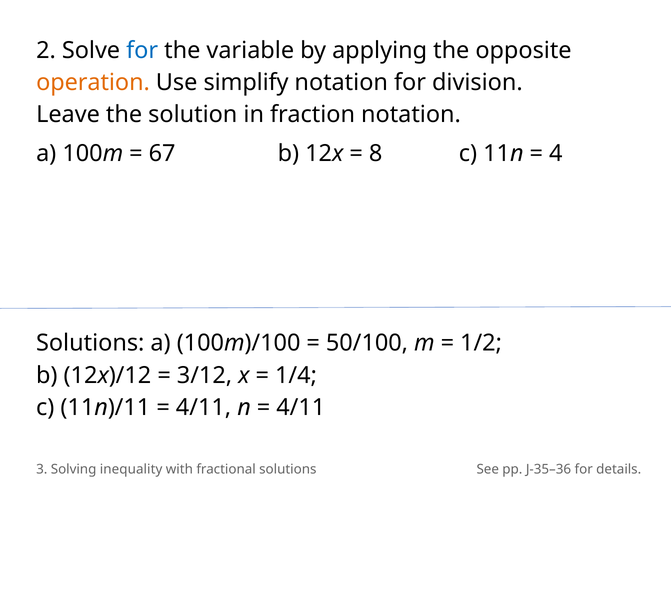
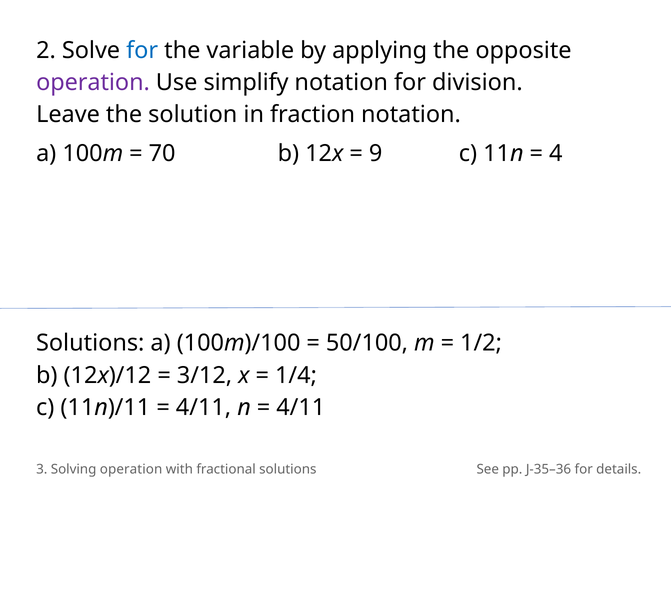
operation at (93, 82) colour: orange -> purple
67: 67 -> 70
8: 8 -> 9
Solving inequality: inequality -> operation
